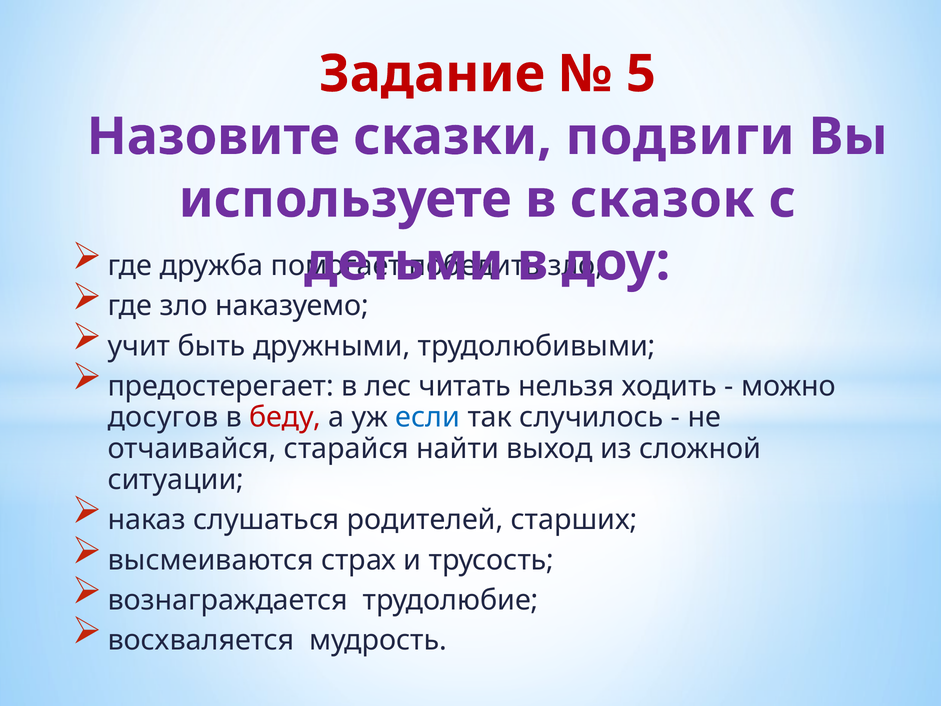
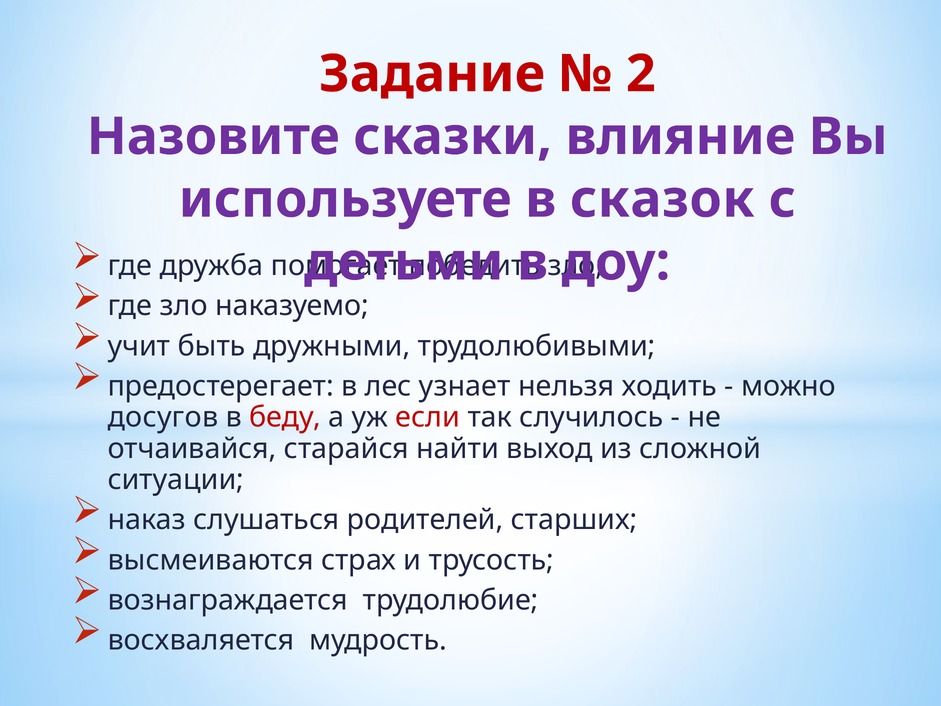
5: 5 -> 2
подвиги: подвиги -> влияние
читать: читать -> узнает
если colour: blue -> red
